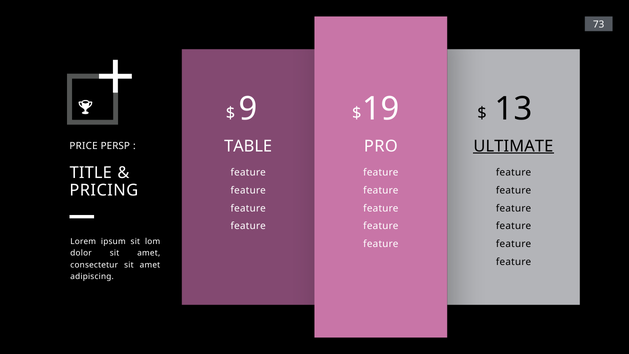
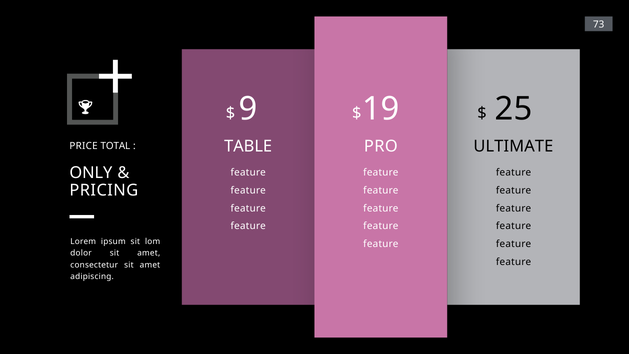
13: 13 -> 25
ULTIMATE underline: present -> none
PERSP: PERSP -> TOTAL
TITLE: TITLE -> ONLY
